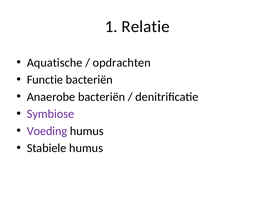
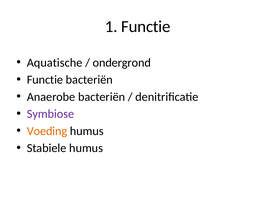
1 Relatie: Relatie -> Functie
opdrachten: opdrachten -> ondergrond
Voeding colour: purple -> orange
